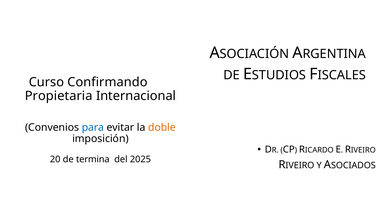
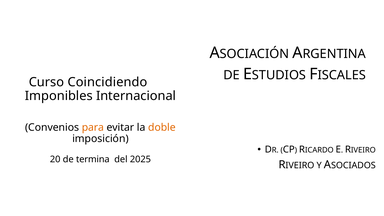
Confirmando: Confirmando -> Coincidiendo
Propietaria: Propietaria -> Imponibles
para colour: blue -> orange
